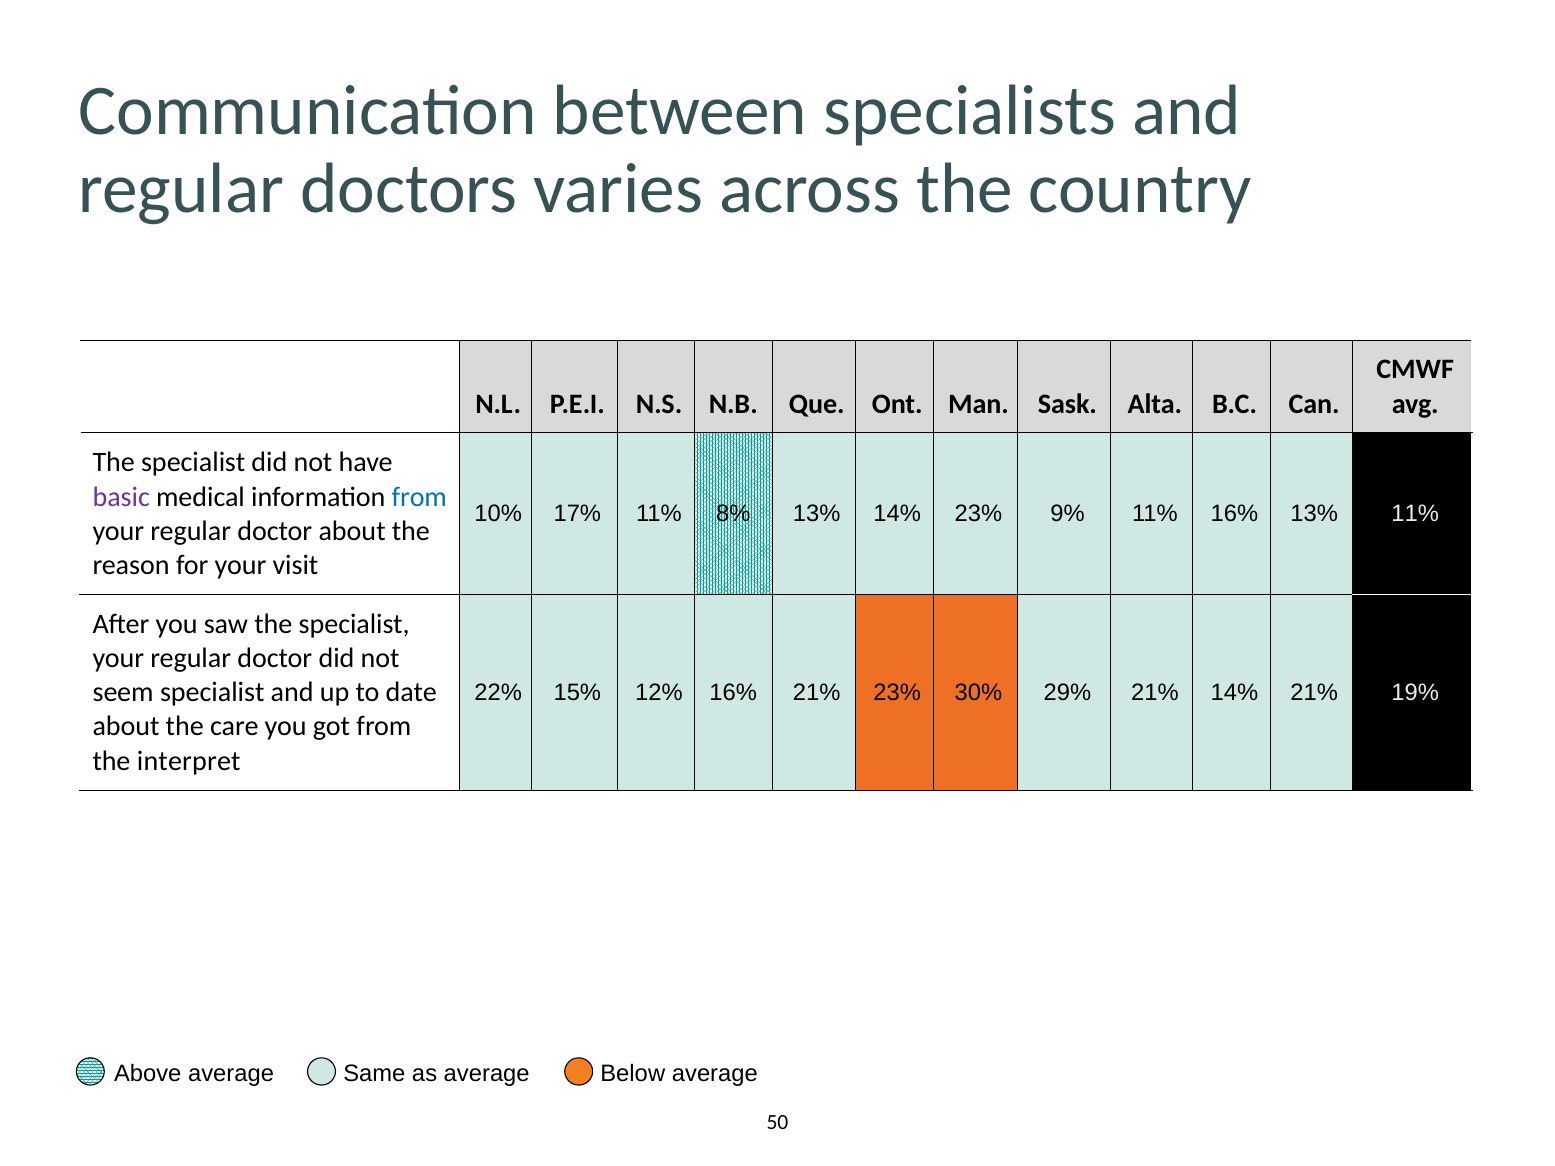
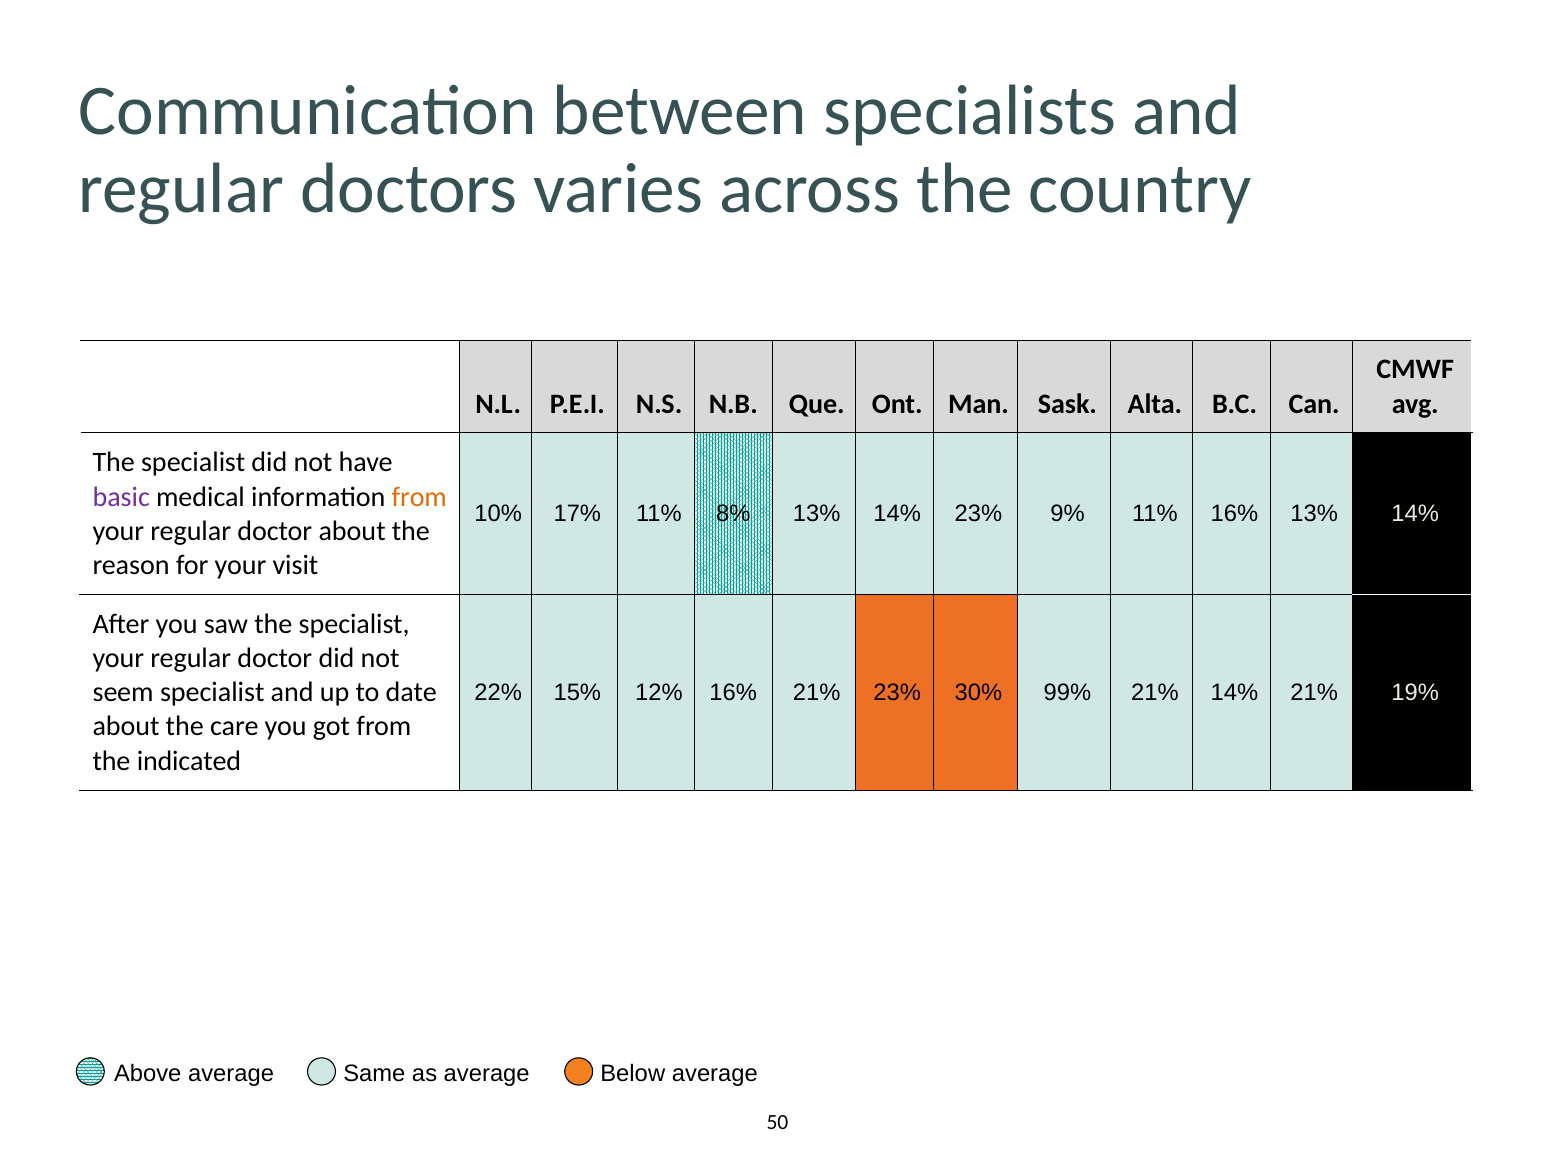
from at (419, 497) colour: blue -> orange
16% 13% 11%: 11% -> 14%
29%: 29% -> 99%
interpret: interpret -> indicated
